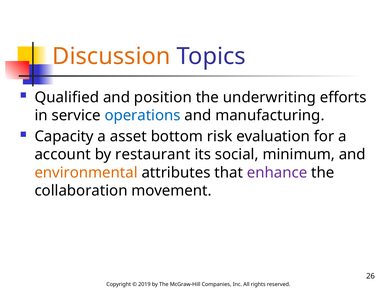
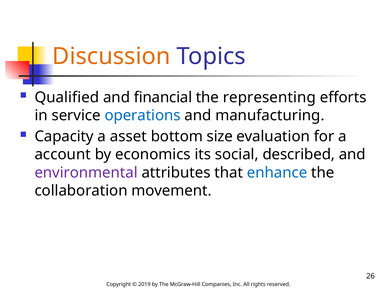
position: position -> financial
underwriting: underwriting -> representing
risk: risk -> size
restaurant: restaurant -> economics
minimum: minimum -> described
environmental colour: orange -> purple
enhance colour: purple -> blue
